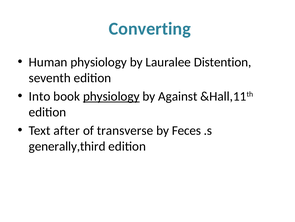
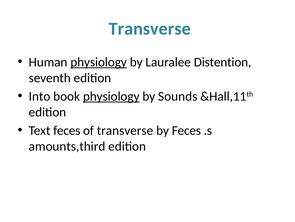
Converting at (150, 29): Converting -> Transverse
physiology at (99, 62) underline: none -> present
Against: Against -> Sounds
Text after: after -> feces
generally,third: generally,third -> amounts,third
